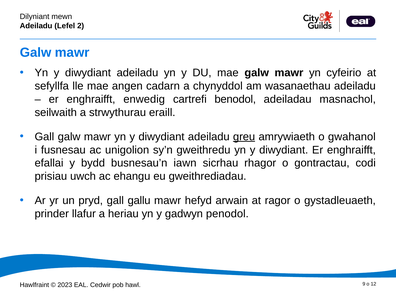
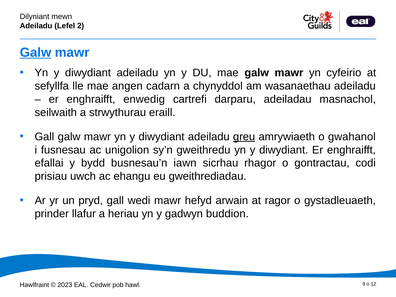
Galw at (36, 53) underline: none -> present
benodol: benodol -> darparu
gallu: gallu -> wedi
penodol: penodol -> buddion
